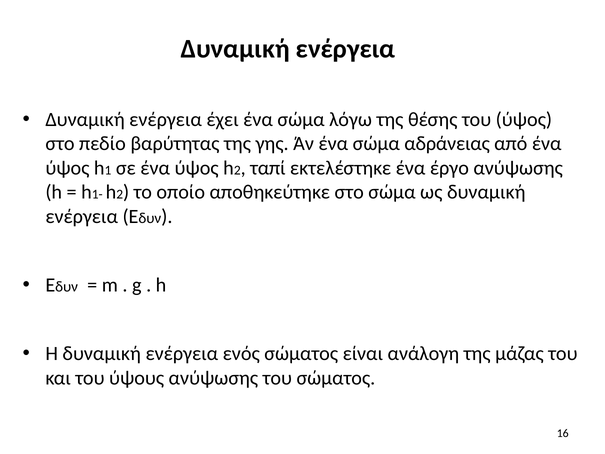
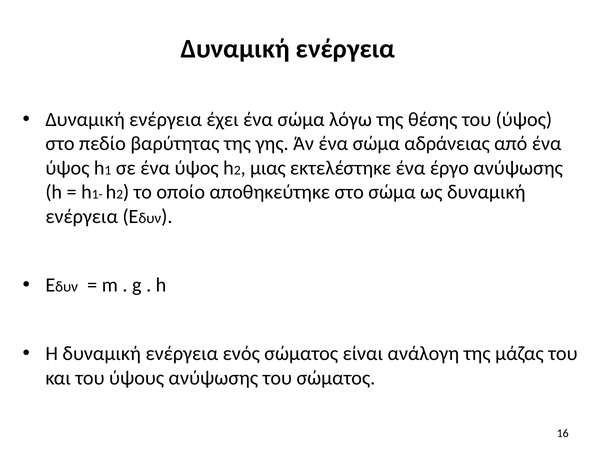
ταπί: ταπί -> μιας
